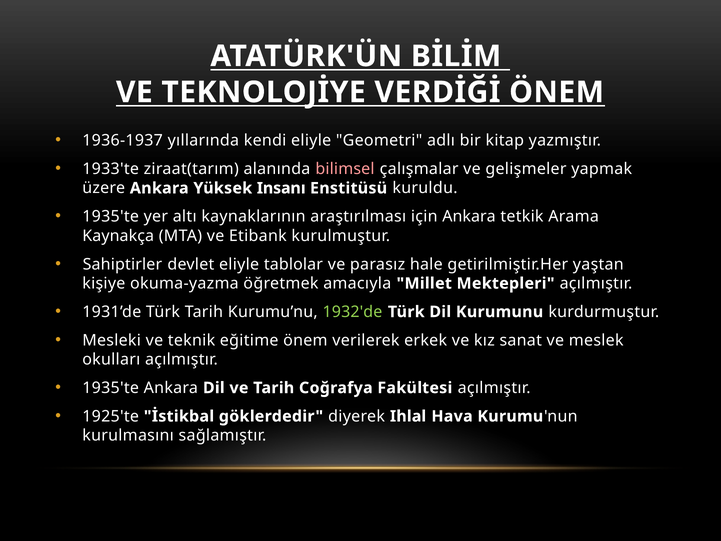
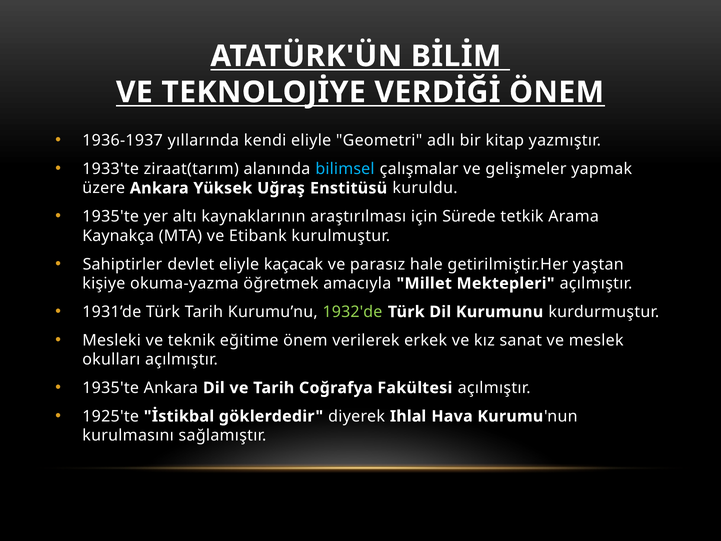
bilimsel colour: pink -> light blue
Insanı: Insanı -> Uğraş
için Ankara: Ankara -> Sürede
tablolar: tablolar -> kaçacak
